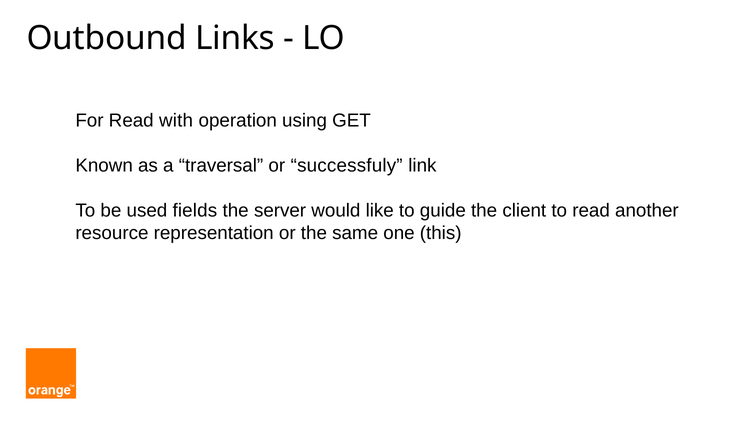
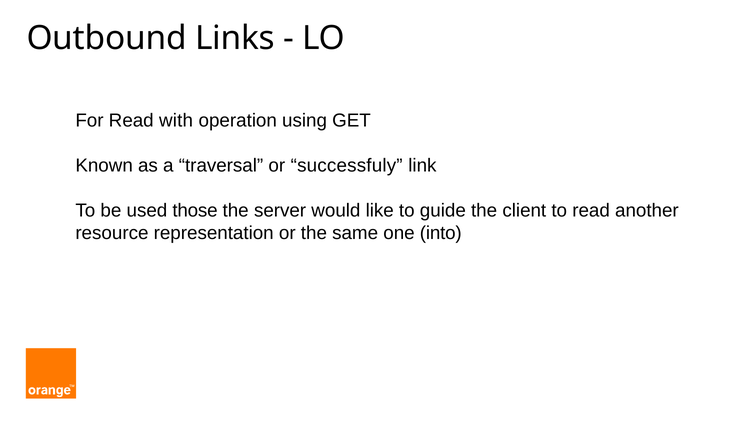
fields: fields -> those
this: this -> into
